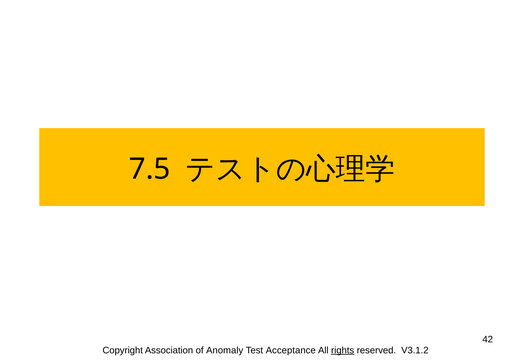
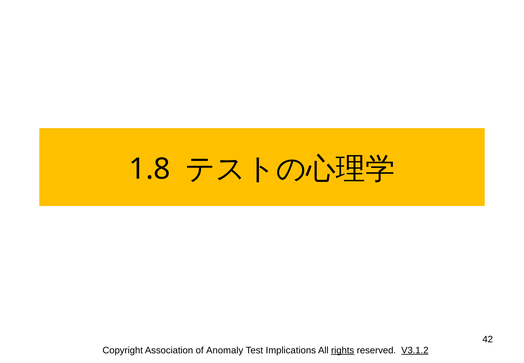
7.5: 7.5 -> 1.8
Acceptance: Acceptance -> Implications
V3.1.2 underline: none -> present
